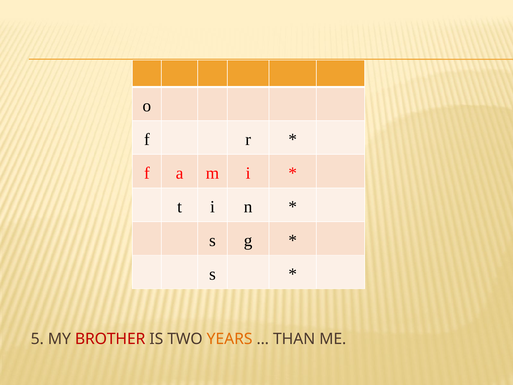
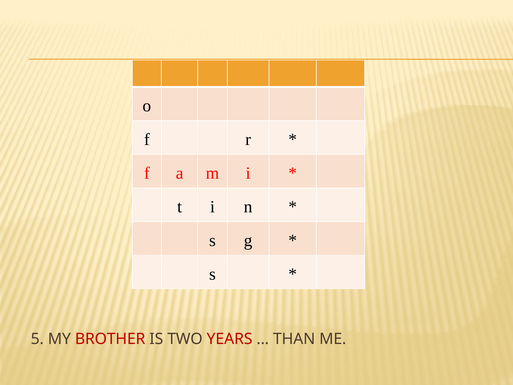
YEARS colour: orange -> red
